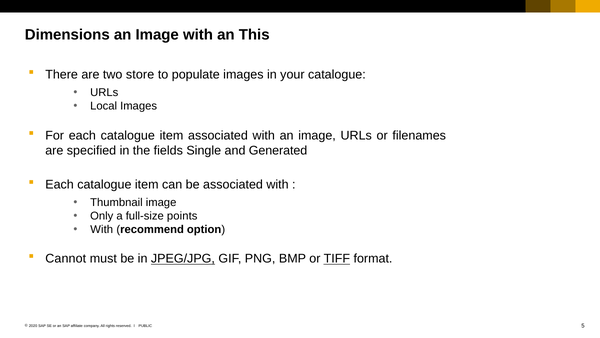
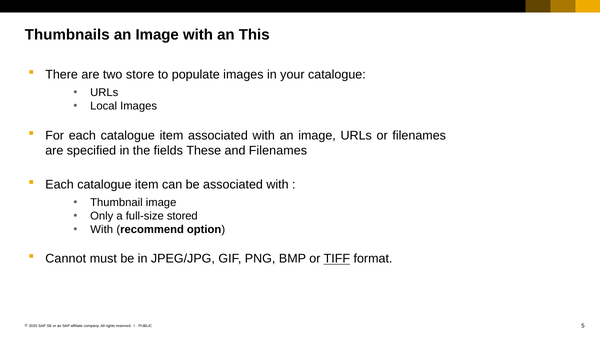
Dimensions: Dimensions -> Thumbnails
Single: Single -> These
and Generated: Generated -> Filenames
points: points -> stored
JPEG/JPG underline: present -> none
